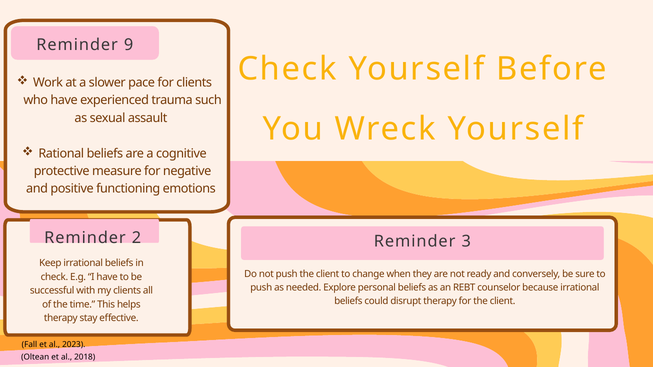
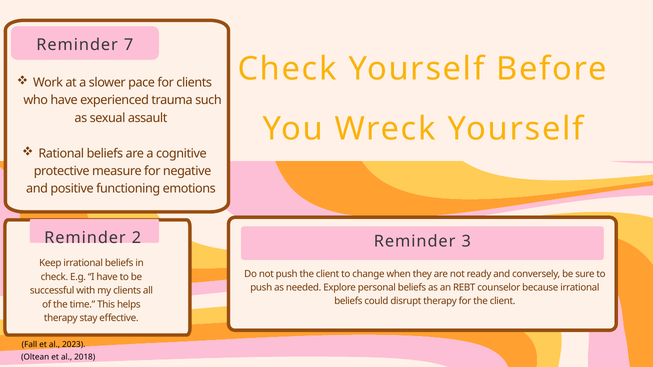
9: 9 -> 7
